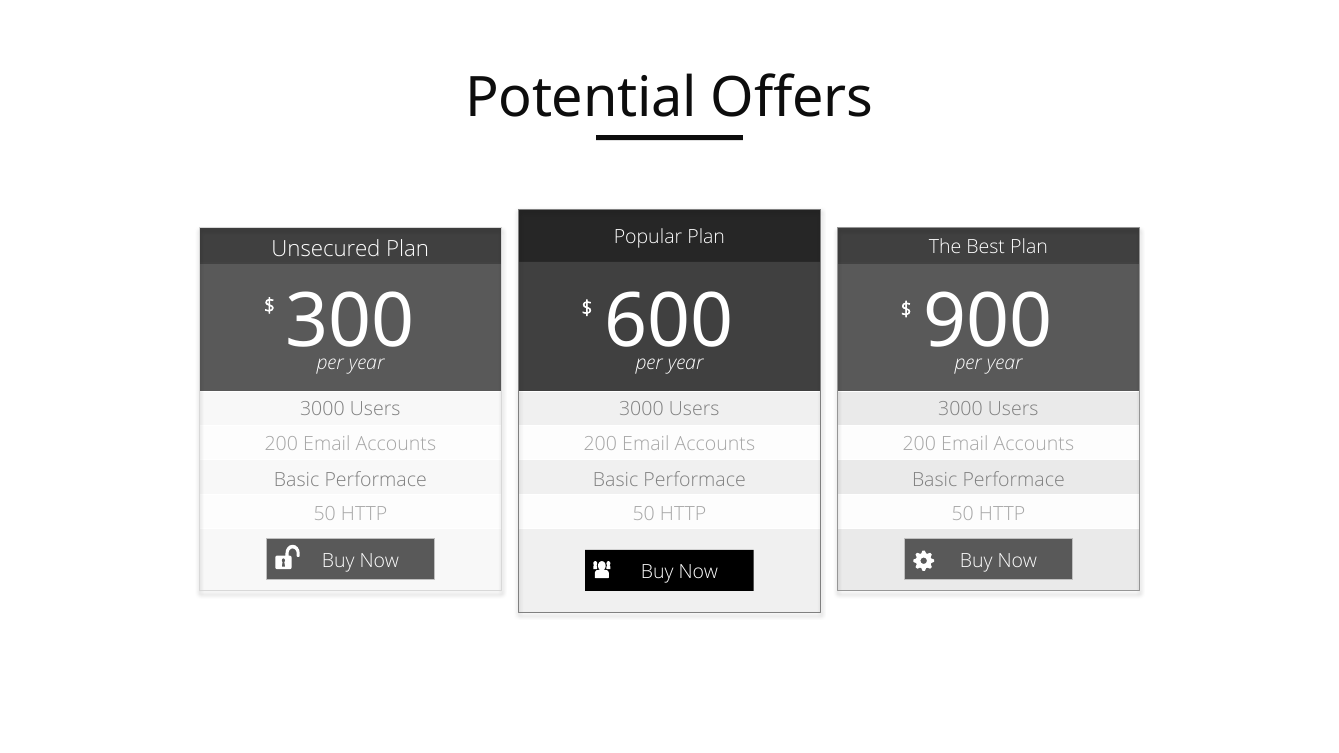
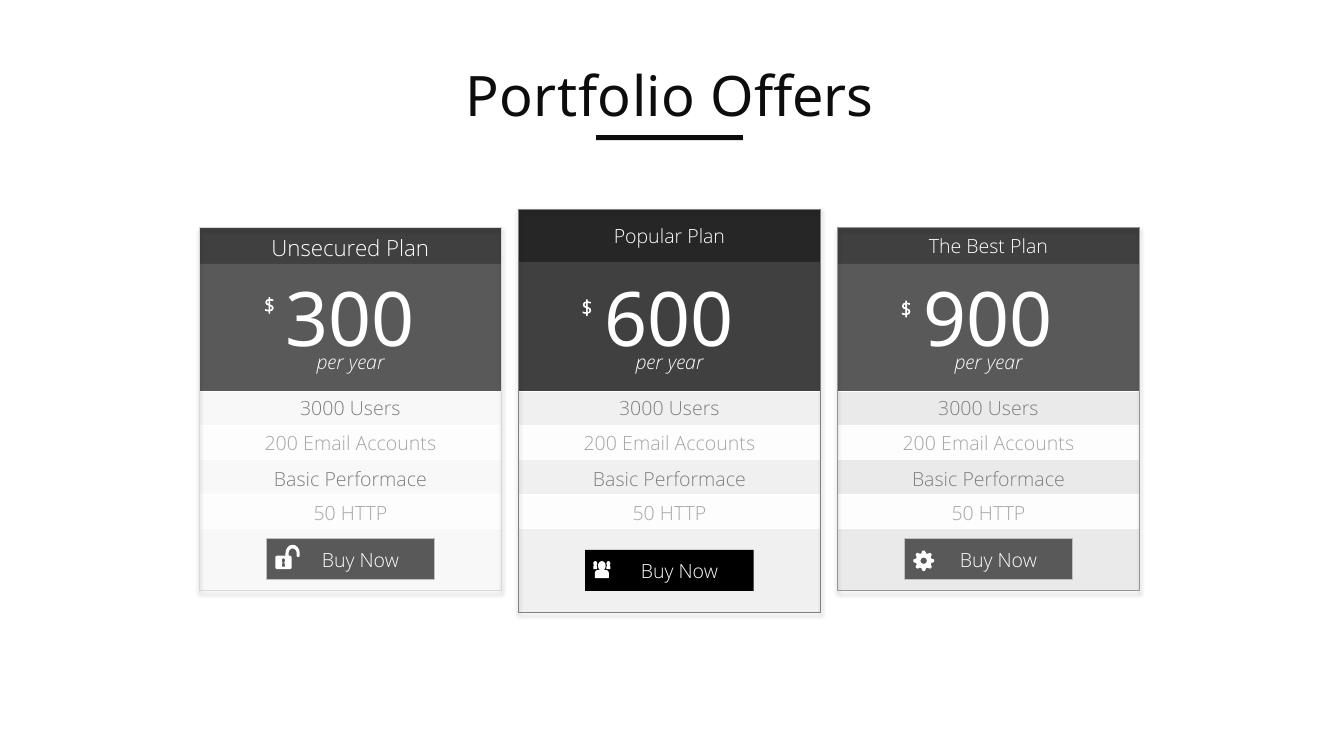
Potential: Potential -> Portfolio
